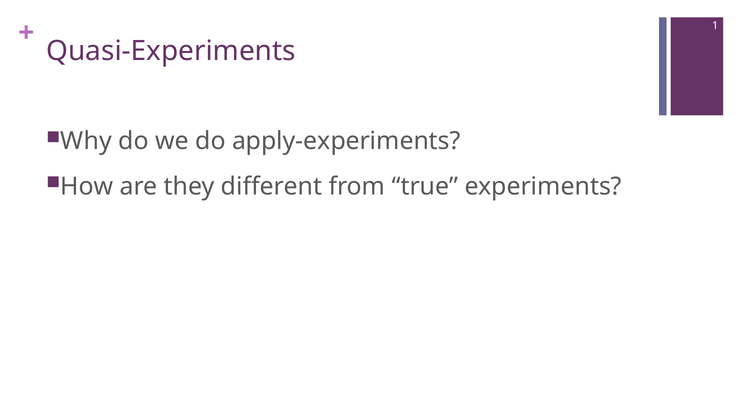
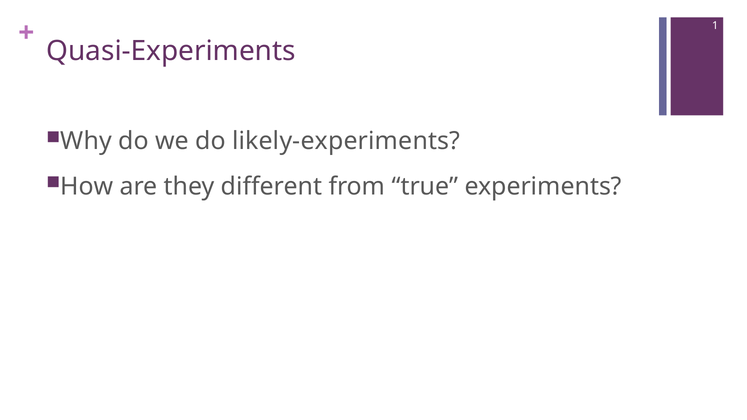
apply-experiments: apply-experiments -> likely-experiments
